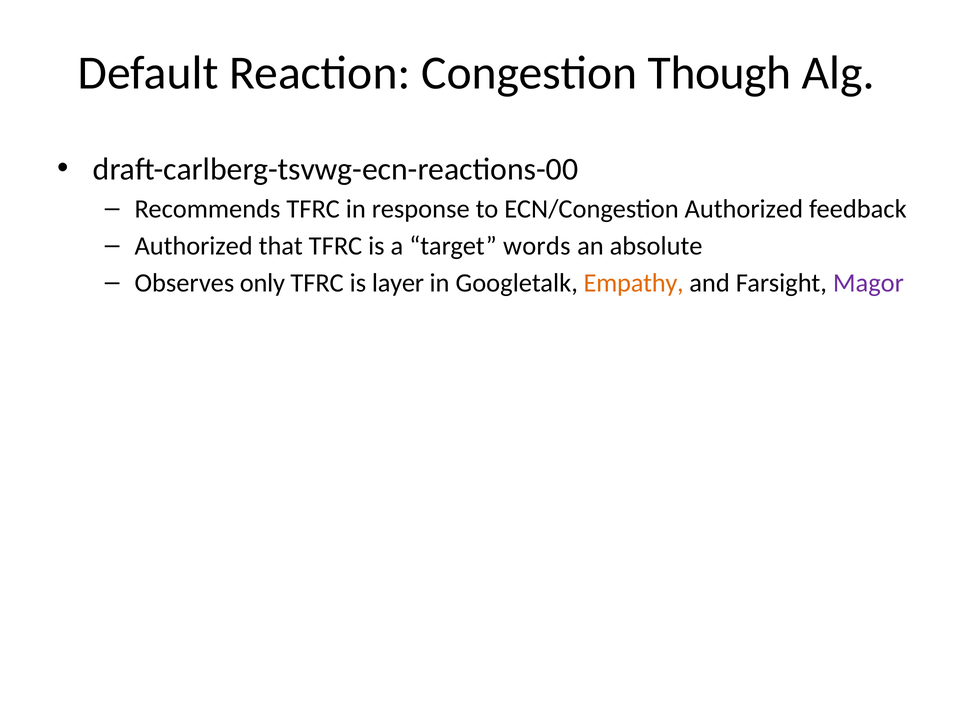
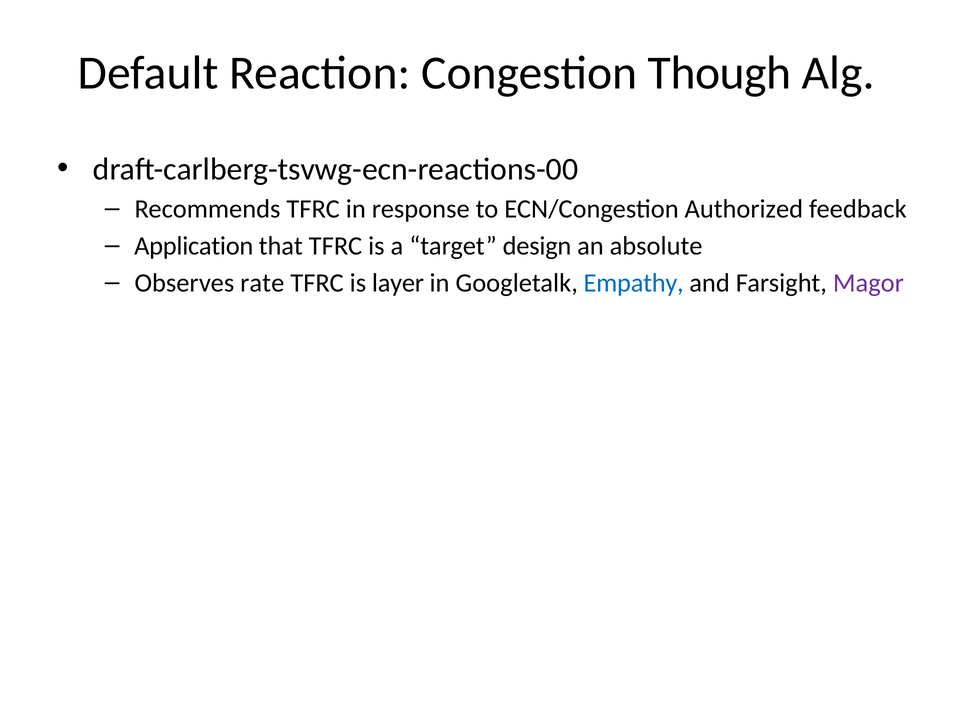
Authorized at (194, 246): Authorized -> Application
words: words -> design
only: only -> rate
Empathy colour: orange -> blue
